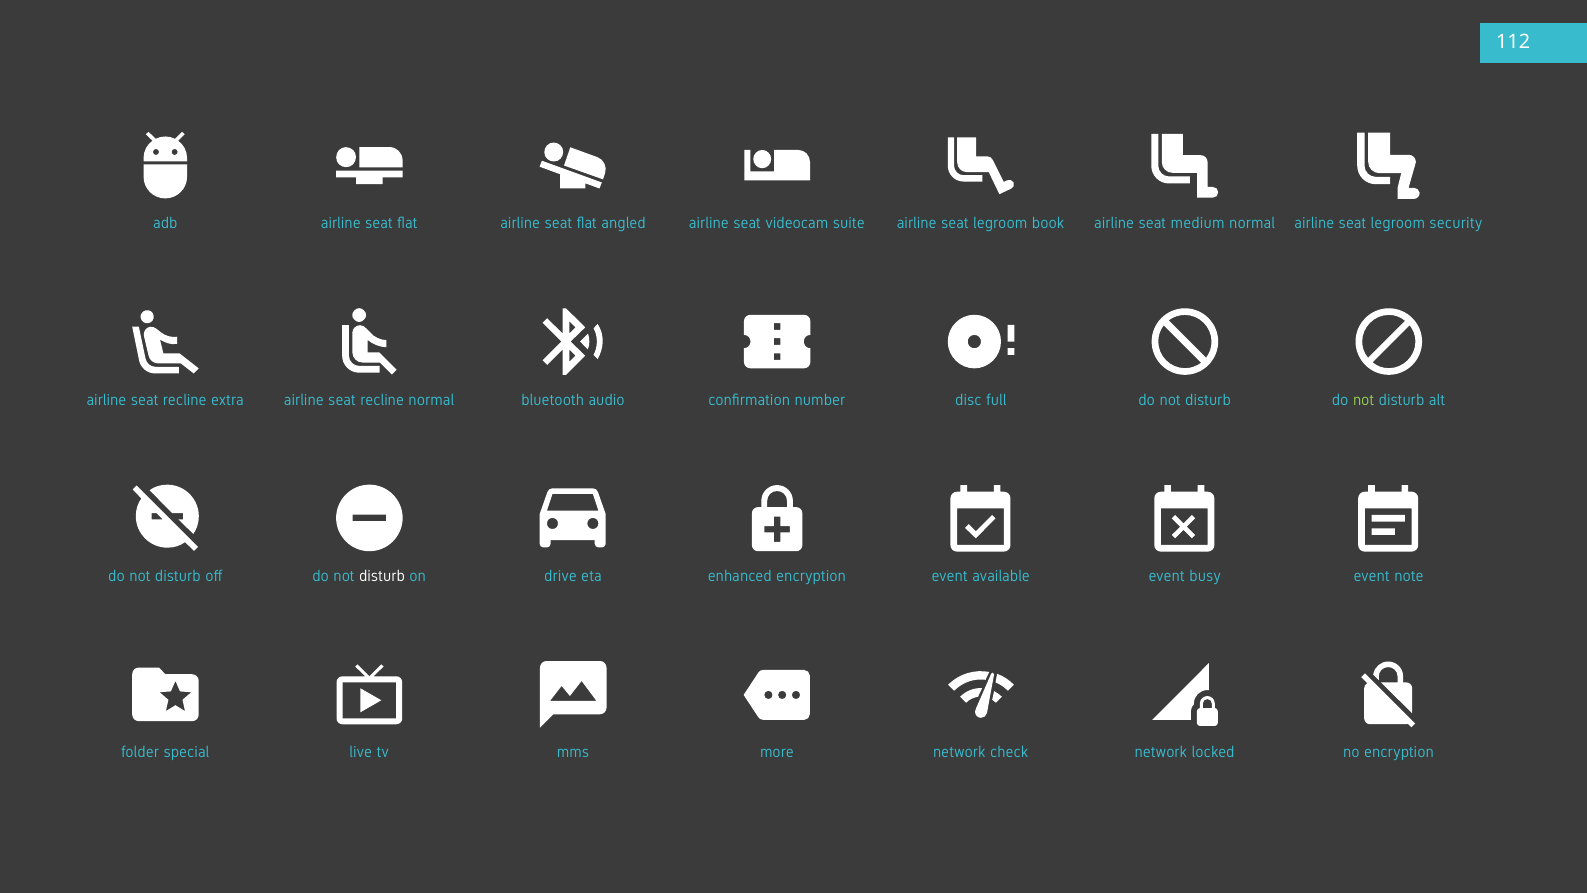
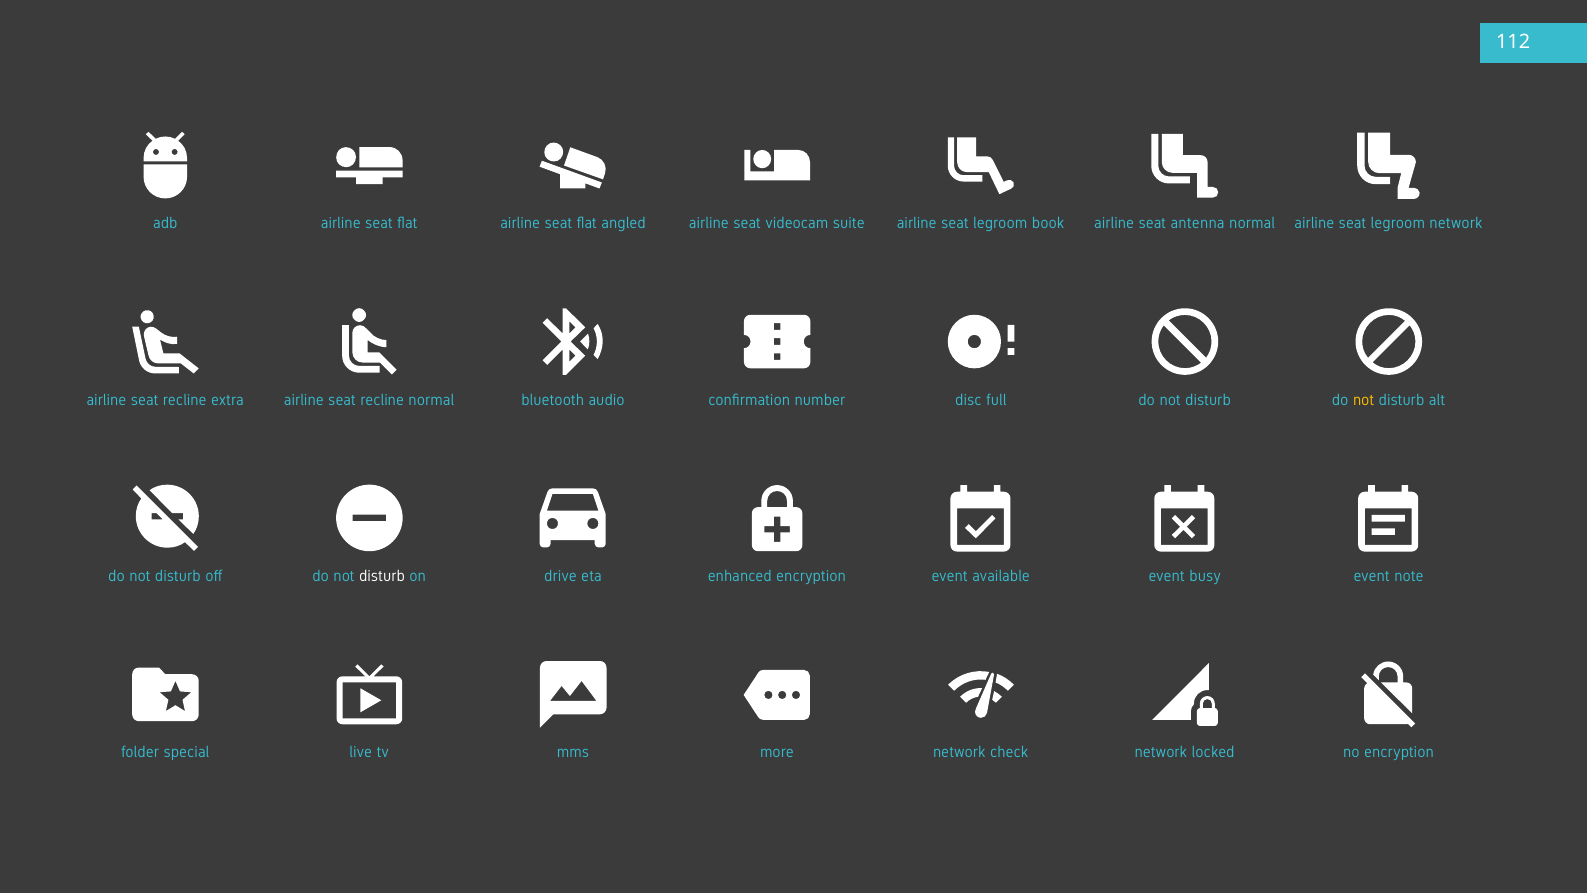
medium: medium -> antenna
legroom security: security -> network
not at (1364, 400) colour: light green -> yellow
